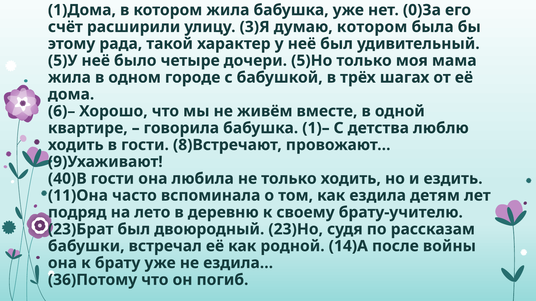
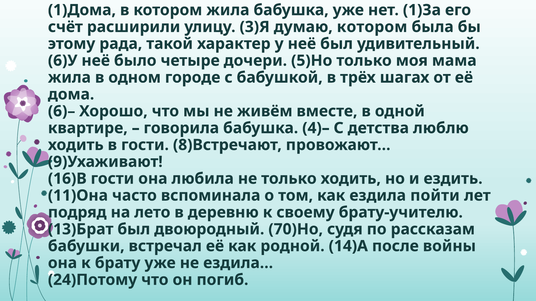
0)За: 0)За -> 1)За
5)У: 5)У -> 6)У
1)–: 1)– -> 4)–
40)В: 40)В -> 16)В
детям: детям -> пойти
23)Брат: 23)Брат -> 13)Брат
23)Но: 23)Но -> 70)Но
36)Потому: 36)Потому -> 24)Потому
